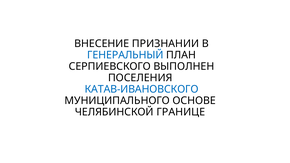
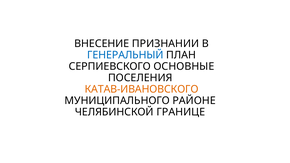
ВЫПОЛНЕН: ВЫПОЛНЕН -> ОСНОВНЫЕ
КАТАВ-ИВАНОВСКОГО colour: blue -> orange
ОСНОВЕ: ОСНОВЕ -> РАЙОНЕ
